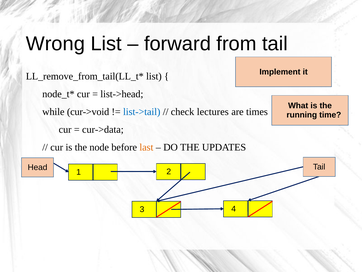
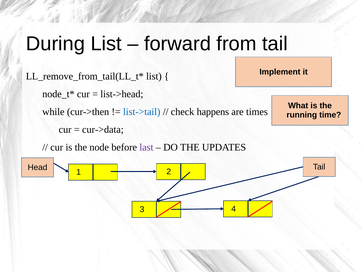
Wrong: Wrong -> During
cur->void: cur->void -> cur->then
lectures: lectures -> happens
last colour: orange -> purple
